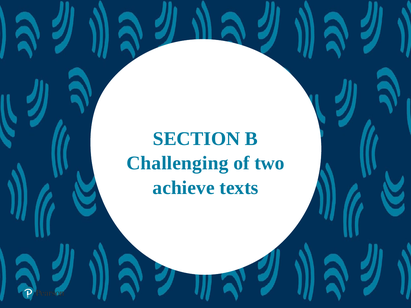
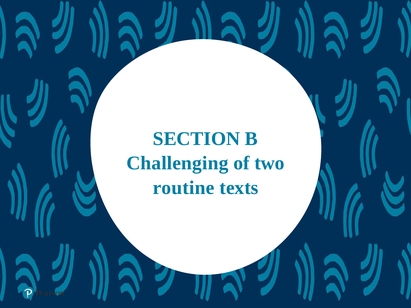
achieve: achieve -> routine
